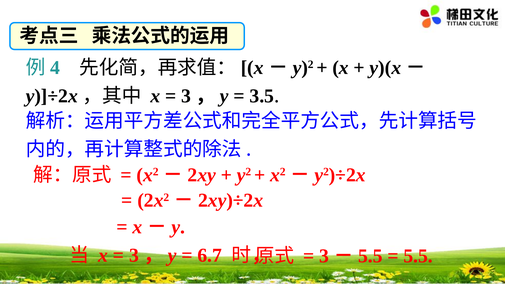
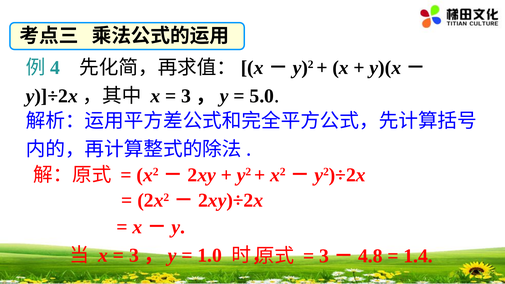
3.5: 3.5 -> 5.0
6.7: 6.7 -> 1.0
5.5 at (370, 256): 5.5 -> 4.8
5.5 at (418, 256): 5.5 -> 1.4
